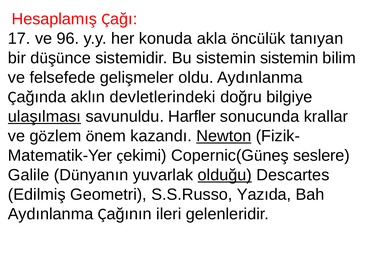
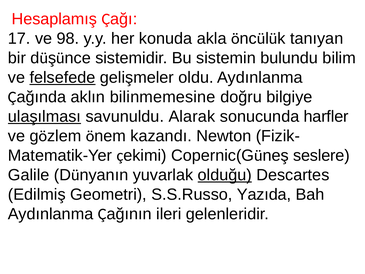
96: 96 -> 98
sistemin sistemin: sistemin -> bulundu
felsefede underline: none -> present
devletlerindeki: devletlerindeki -> bilinmemesine
Harfler: Harfler -> Alarak
krallar: krallar -> harfler
Newton underline: present -> none
